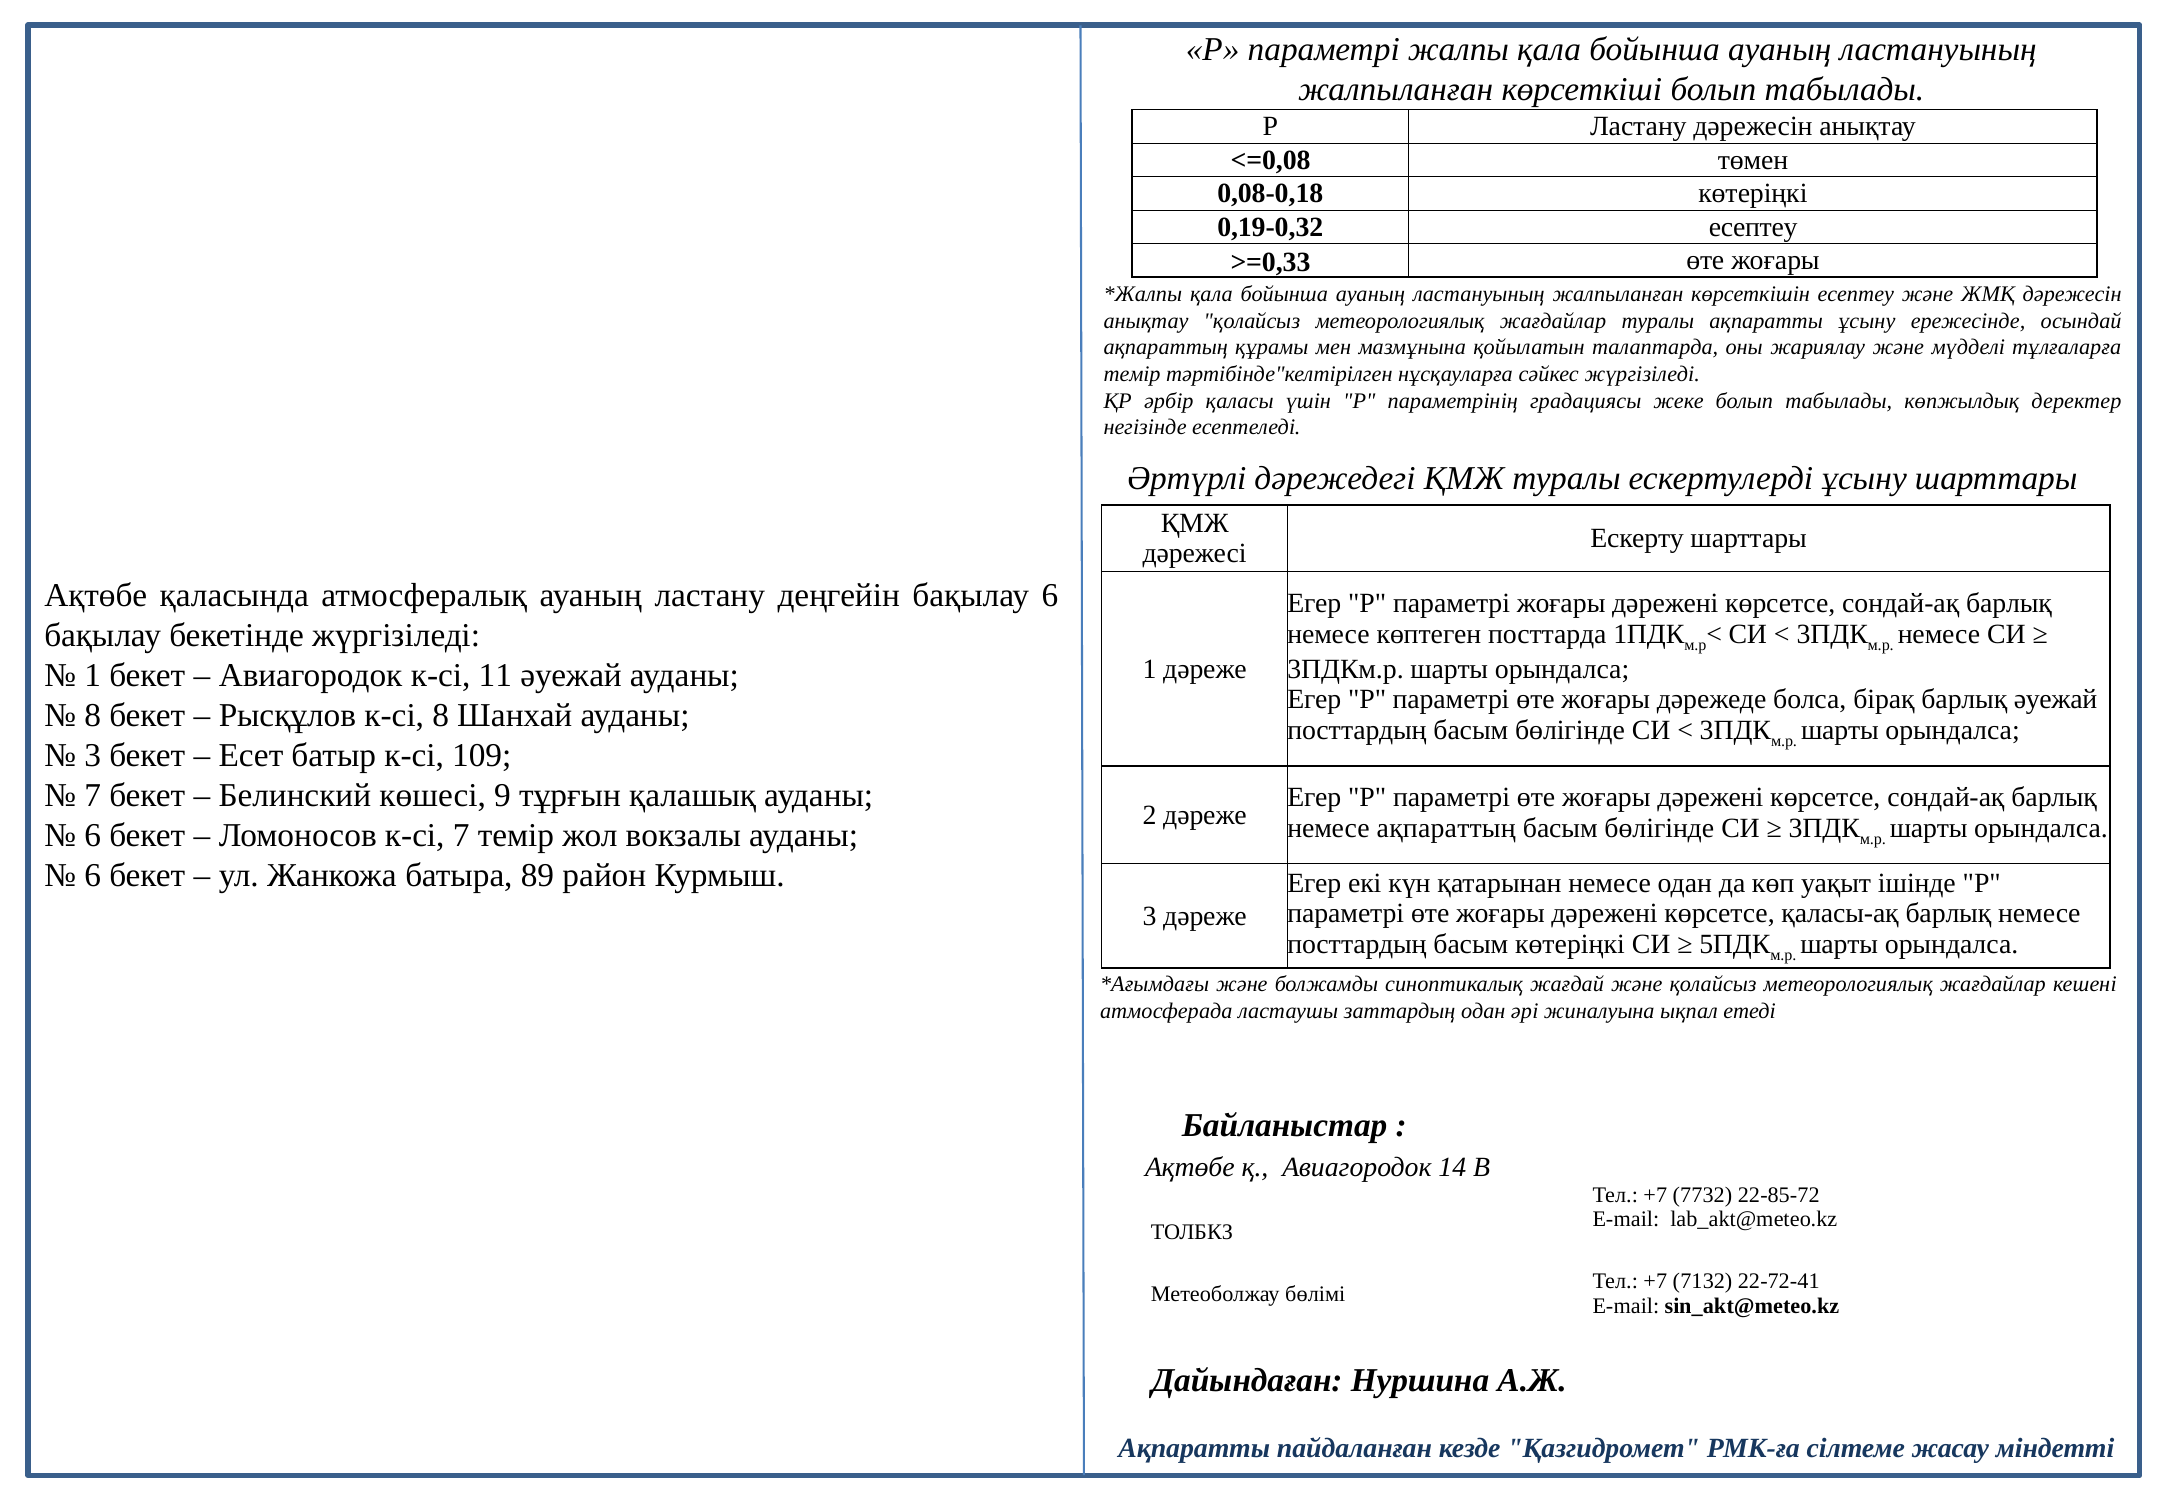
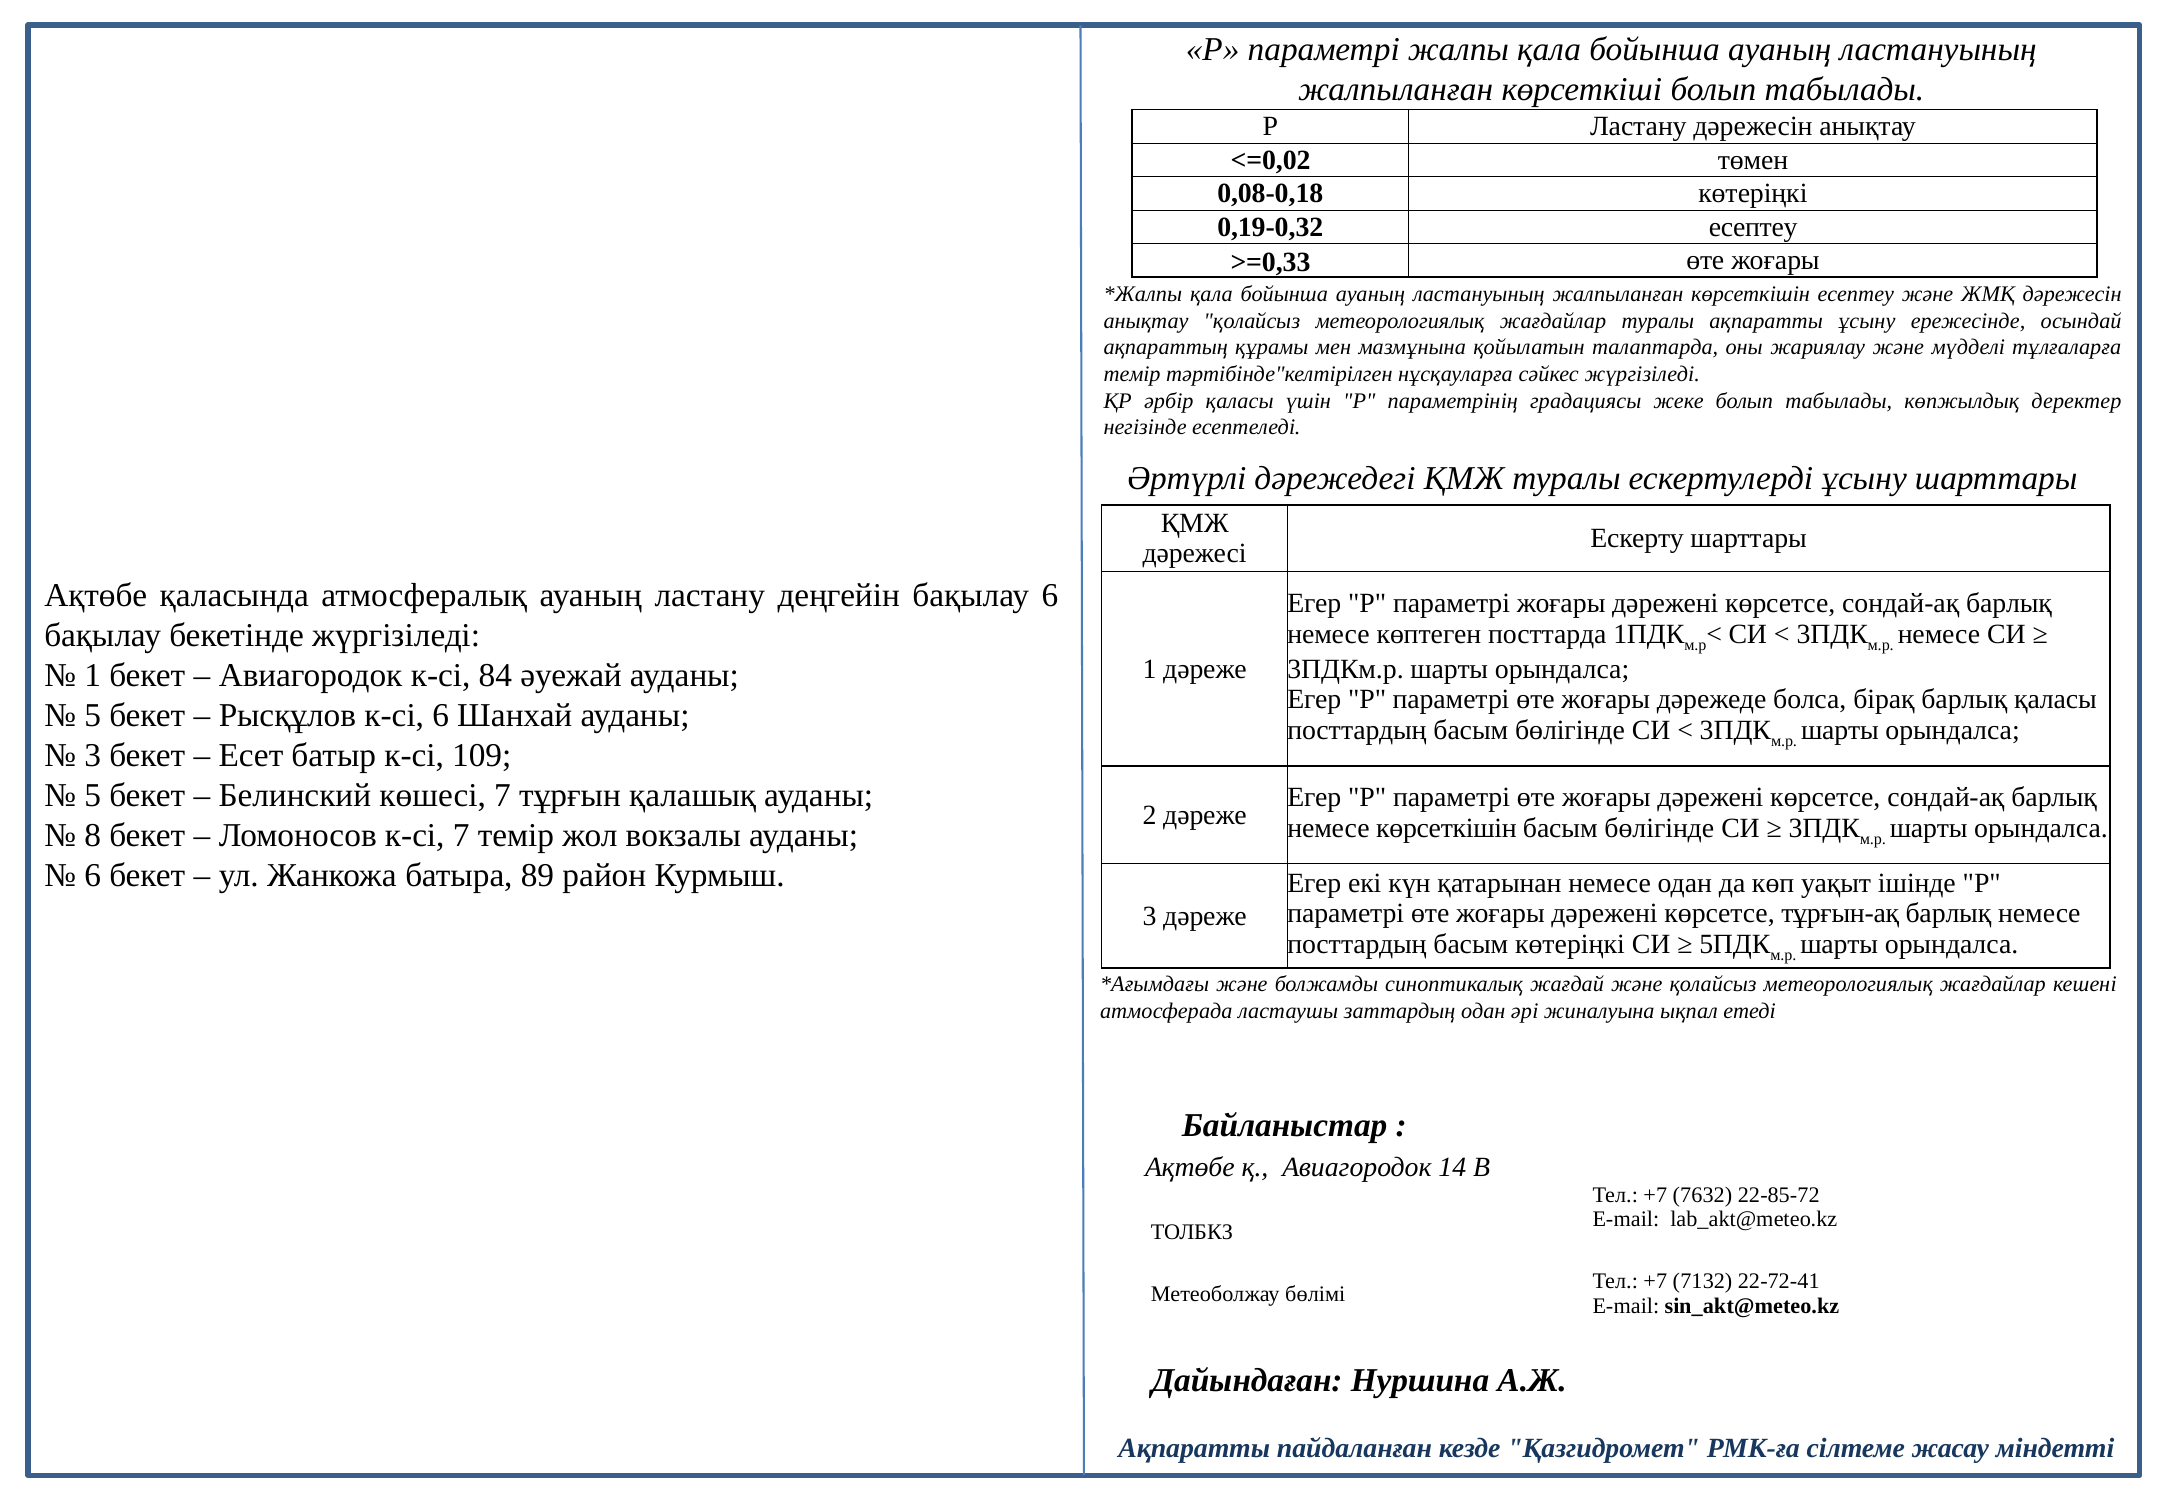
<=0,08: <=0,08 -> <=0,02
11: 11 -> 84
барлық әуежай: әуежай -> қаласы
8 at (93, 716): 8 -> 5
к-сі 8: 8 -> 6
7 at (93, 796): 7 -> 5
көшесі 9: 9 -> 7
немесе ақпараттың: ақпараттың -> көрсеткішін
6 at (93, 836): 6 -> 8
қаласы-ақ: қаласы-ақ -> тұрғын-ақ
7732: 7732 -> 7632
